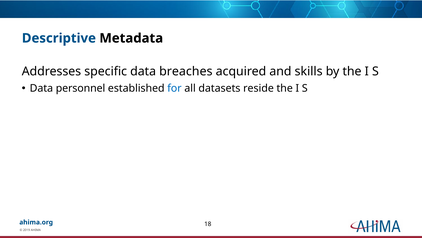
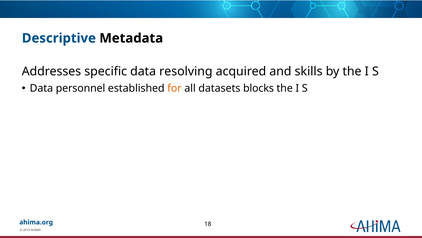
breaches: breaches -> resolving
for colour: blue -> orange
reside: reside -> blocks
